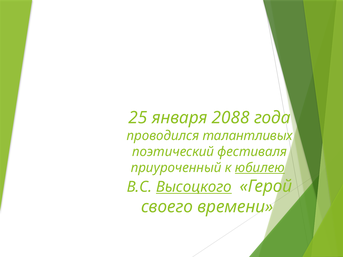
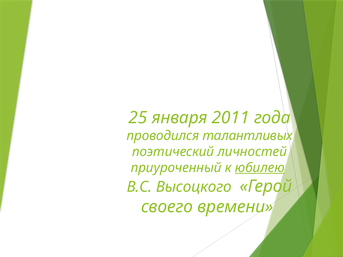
2088: 2088 -> 2011
фестиваля: фестиваля -> личностей
Высоцкого underline: present -> none
